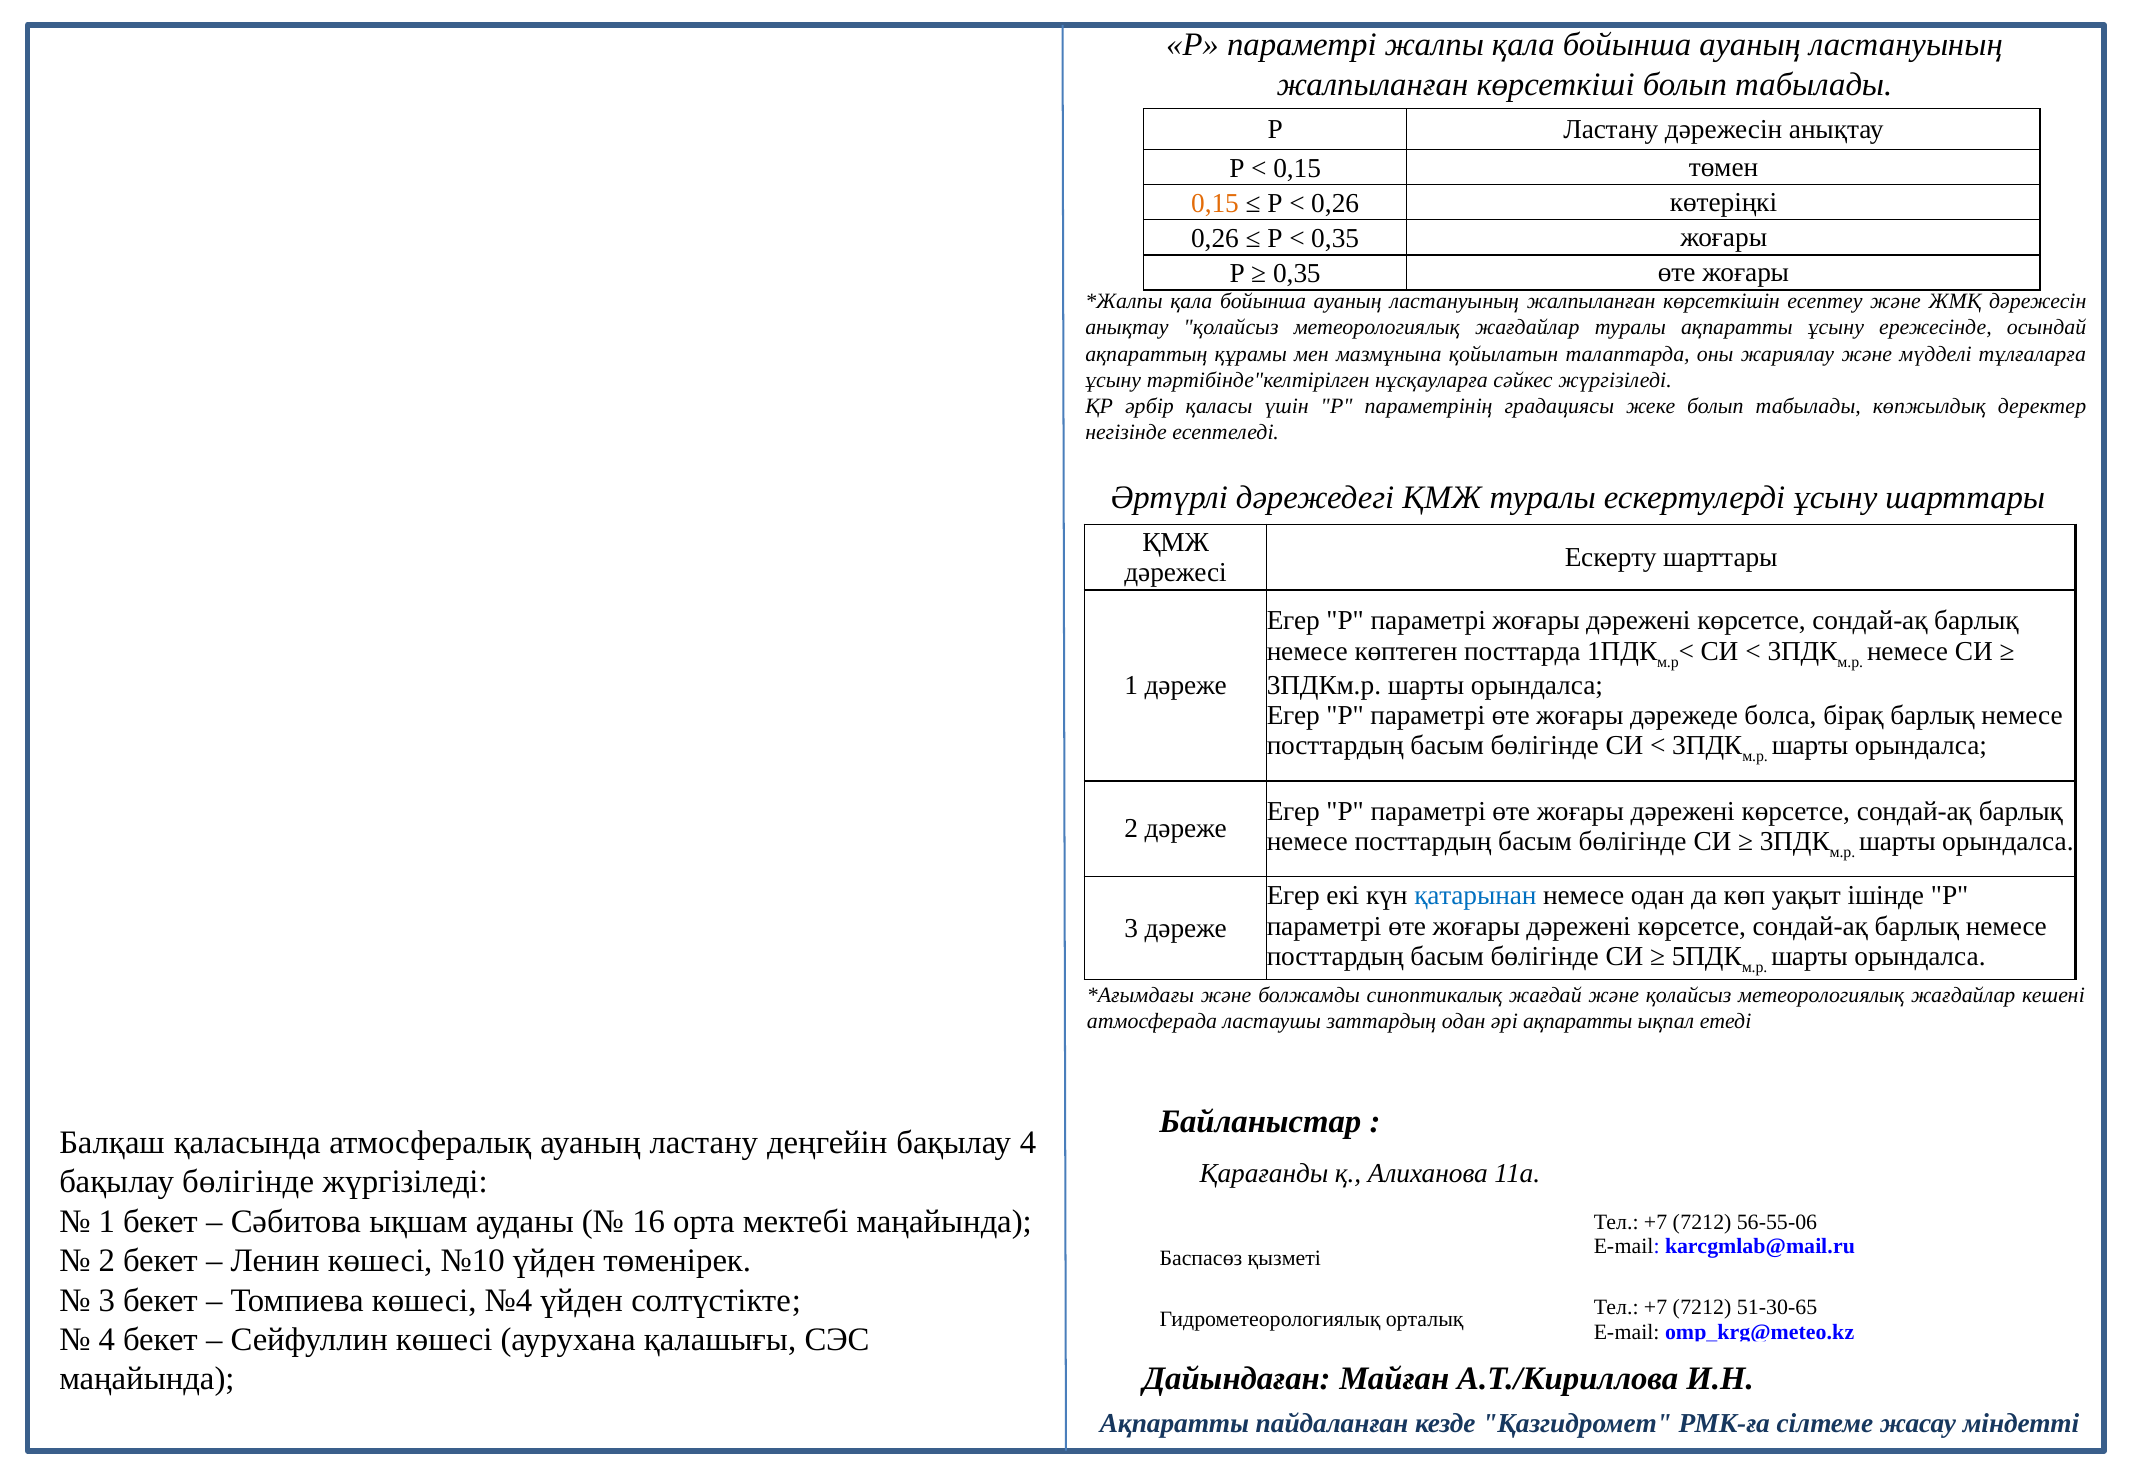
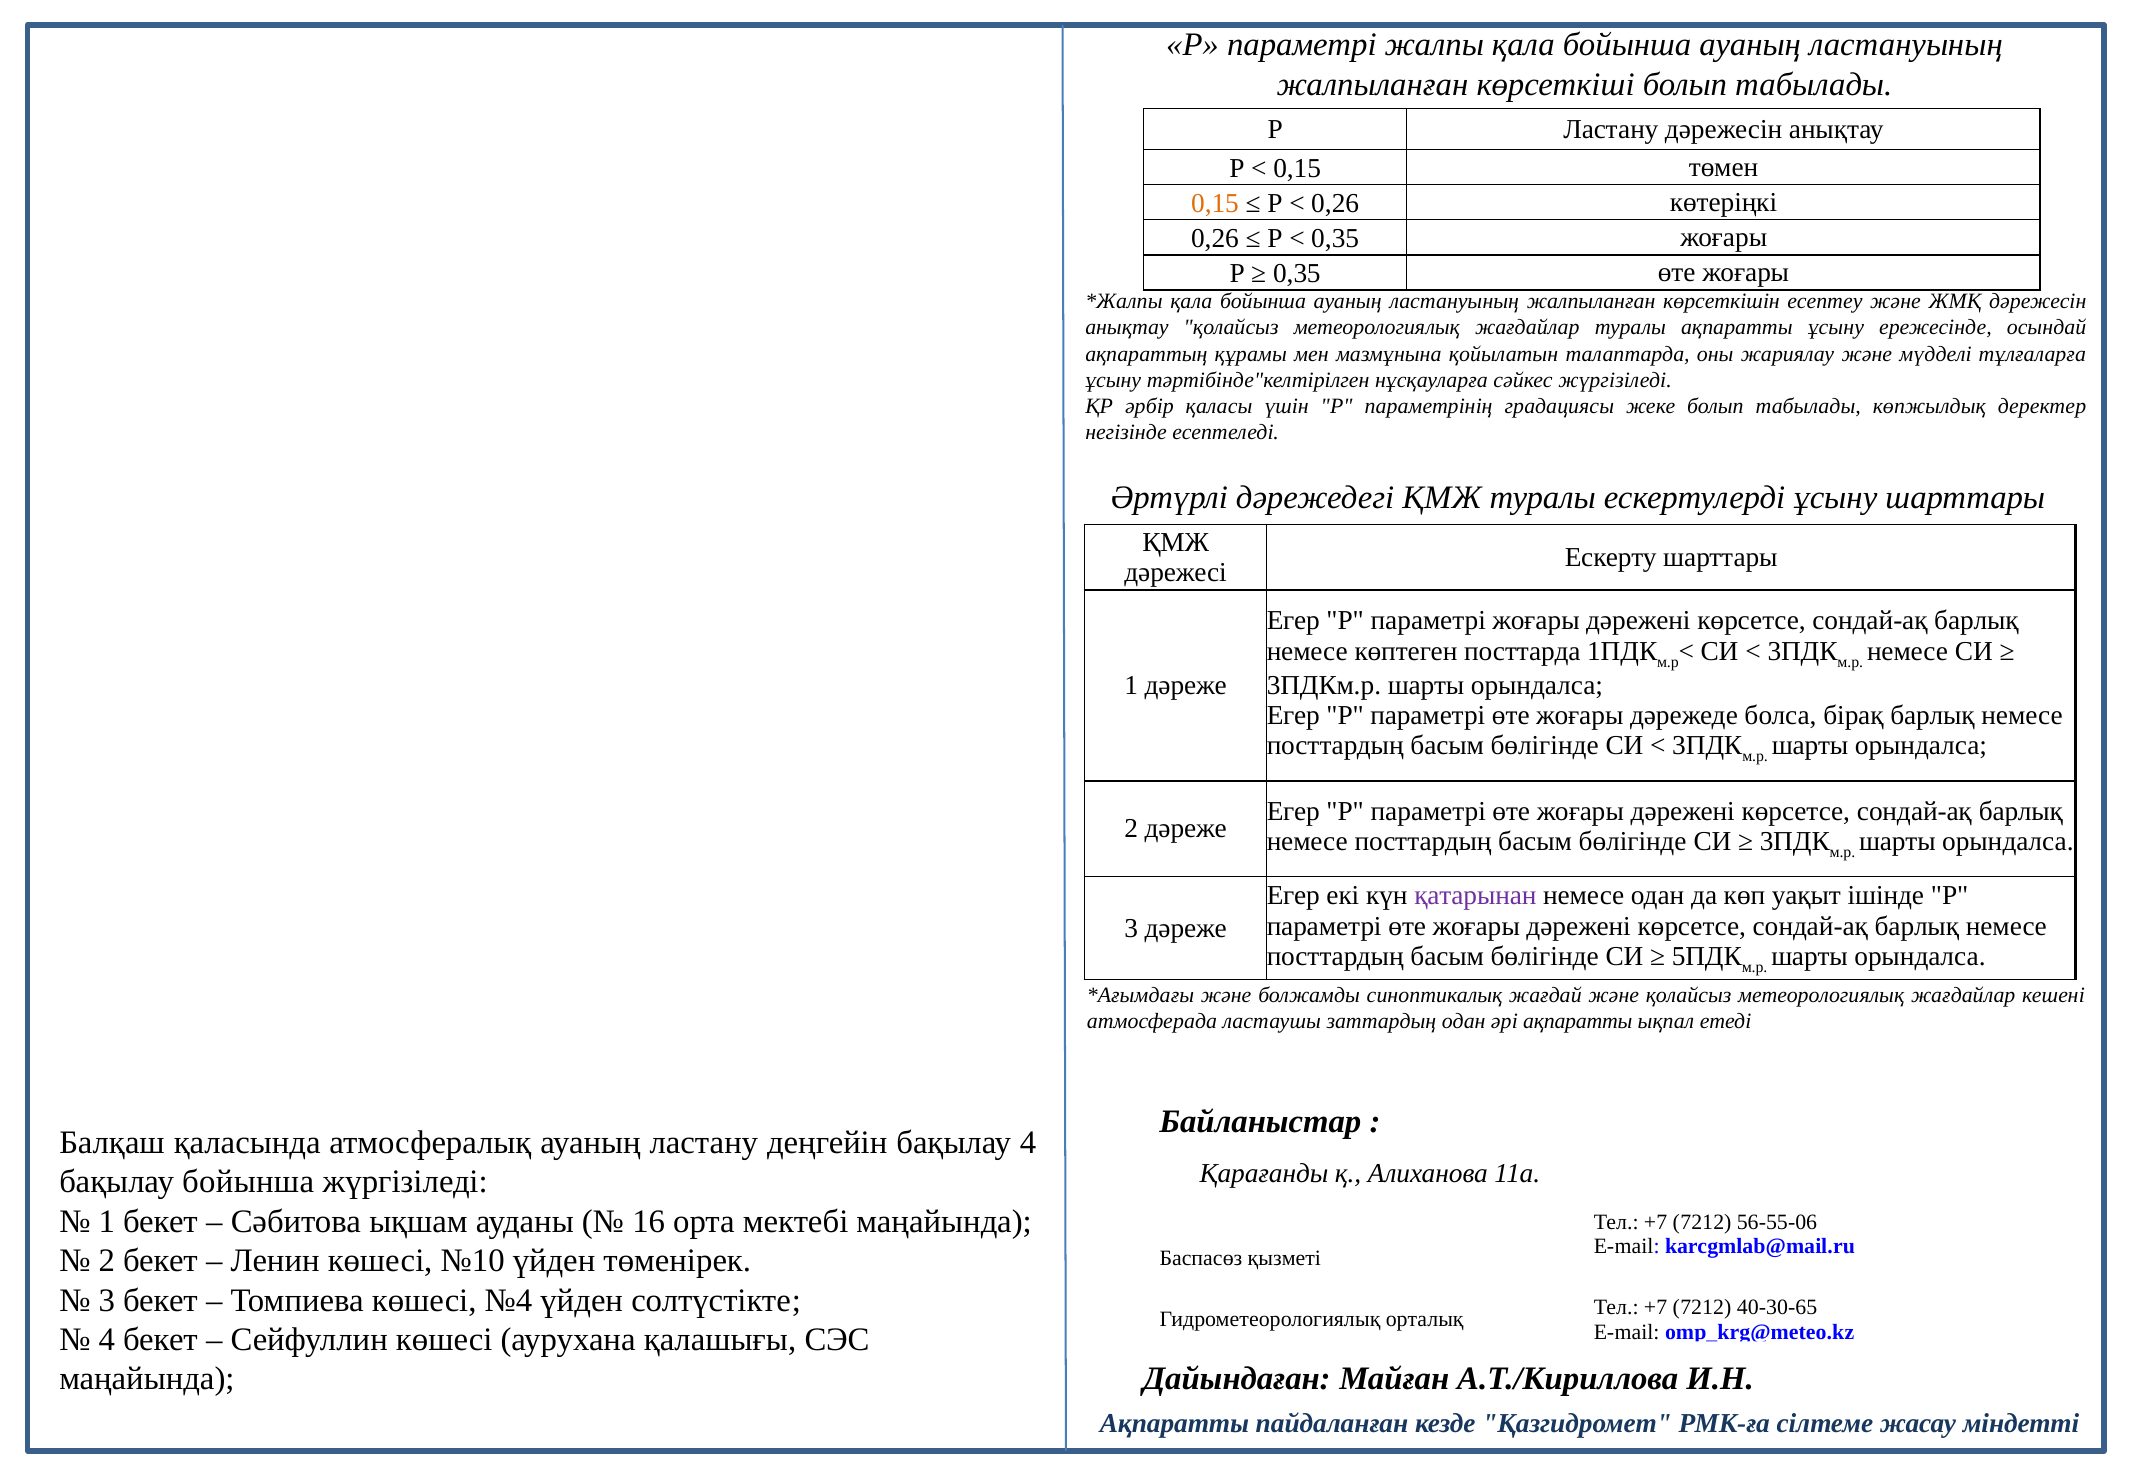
қатарынан colour: blue -> purple
бақылау бөлігінде: бөлігінде -> бойынша
51-30-65: 51-30-65 -> 40-30-65
